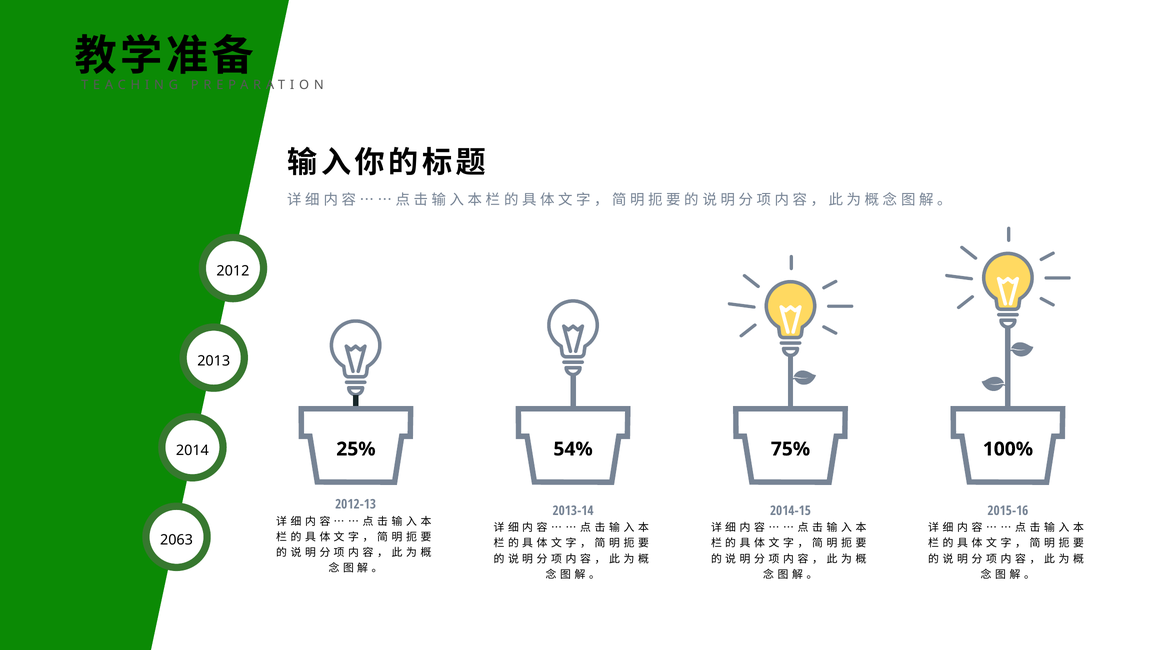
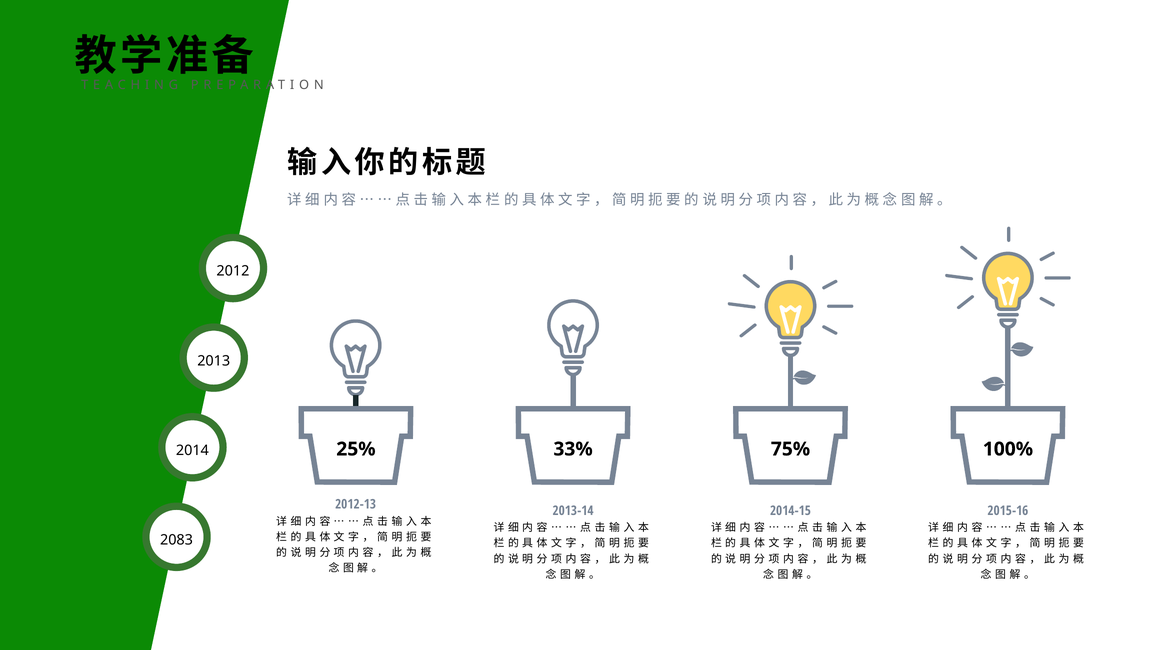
54%: 54% -> 33%
2063: 2063 -> 2083
